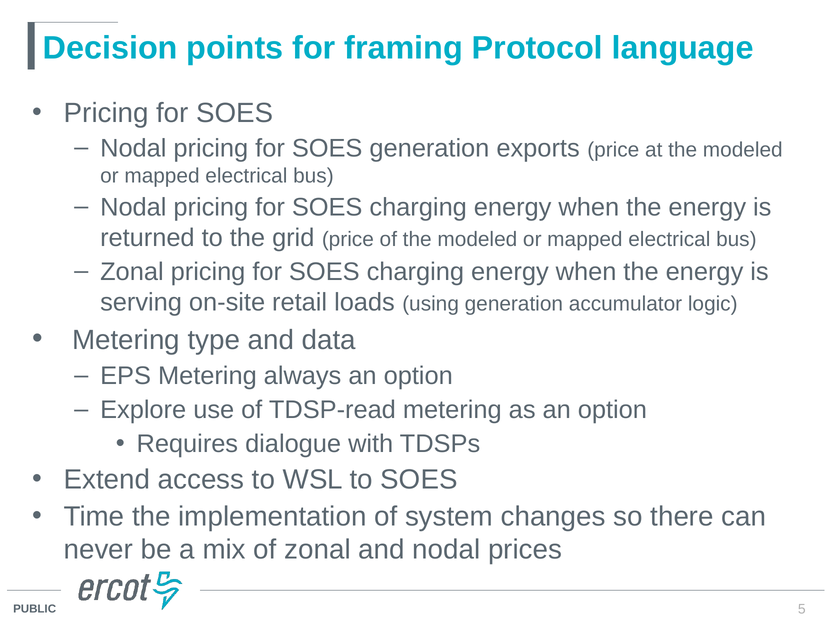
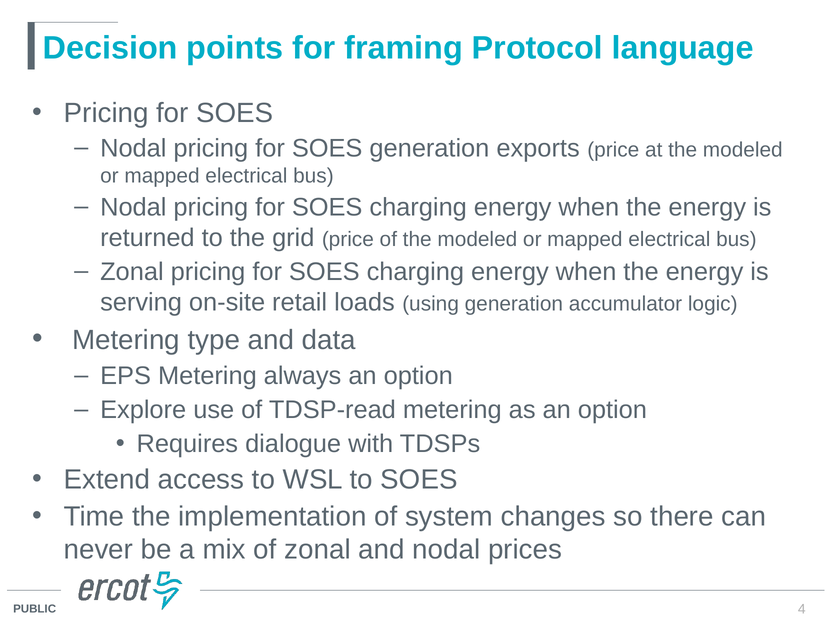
5: 5 -> 4
